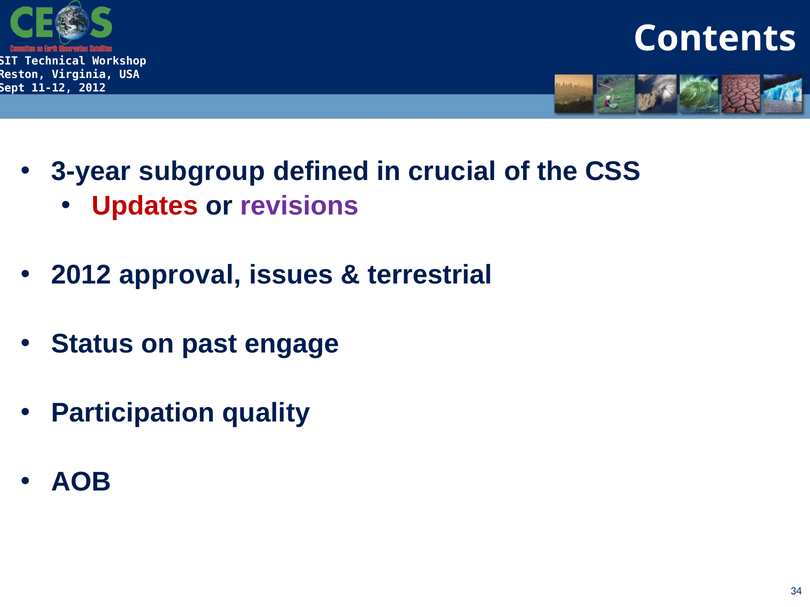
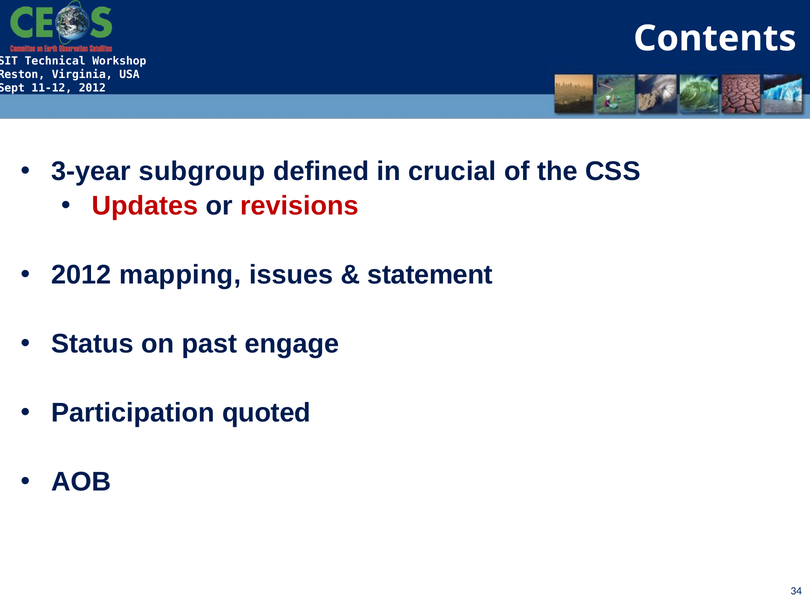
revisions colour: purple -> red
approval: approval -> mapping
terrestrial: terrestrial -> statement
quality: quality -> quoted
